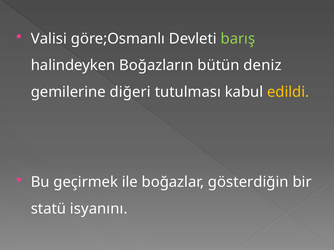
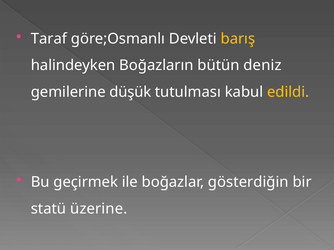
Valisi: Valisi -> Taraf
barış colour: light green -> yellow
diğeri: diğeri -> düşük
isyanını: isyanını -> üzerine
